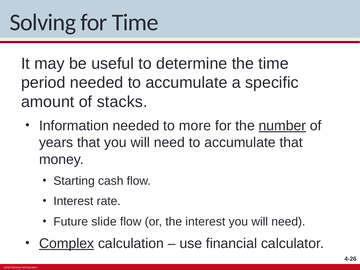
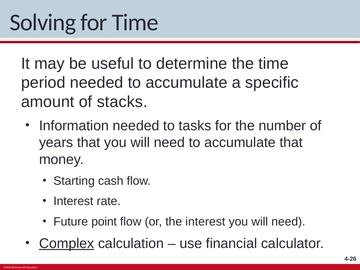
more: more -> tasks
number underline: present -> none
slide: slide -> point
